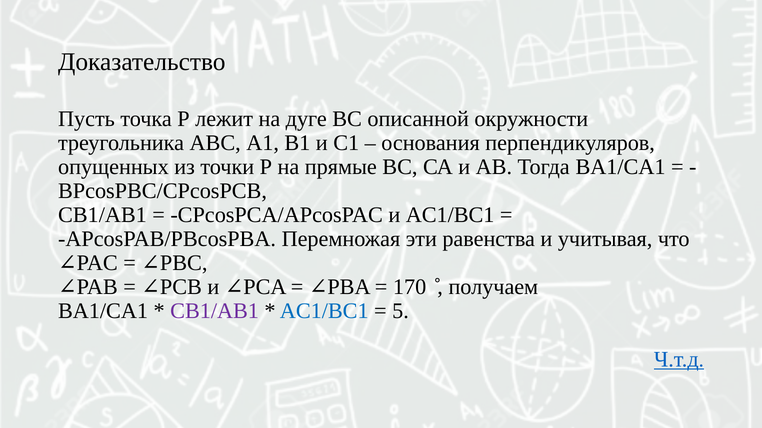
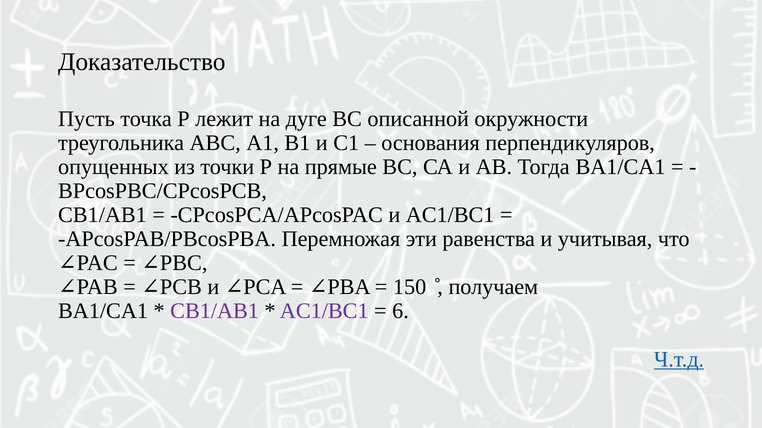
170: 170 -> 150
AC1/BC1 at (324, 311) colour: blue -> purple
5: 5 -> 6
